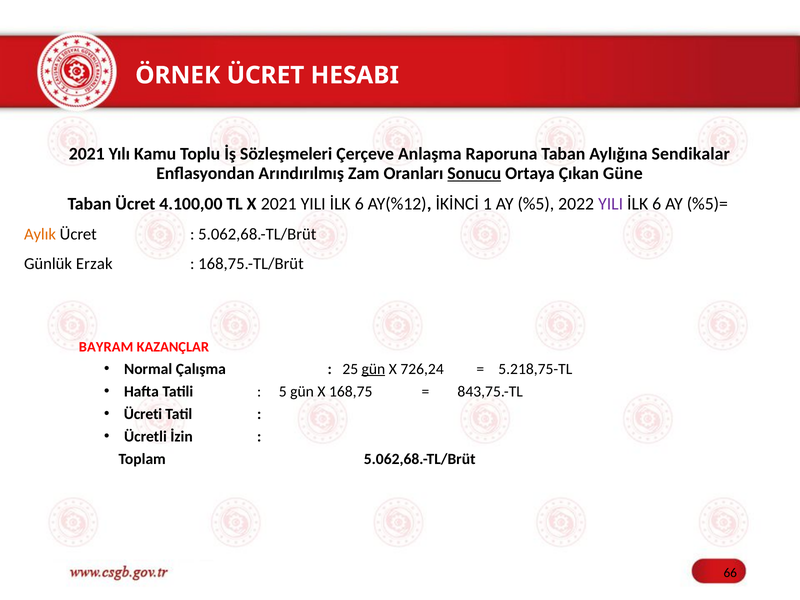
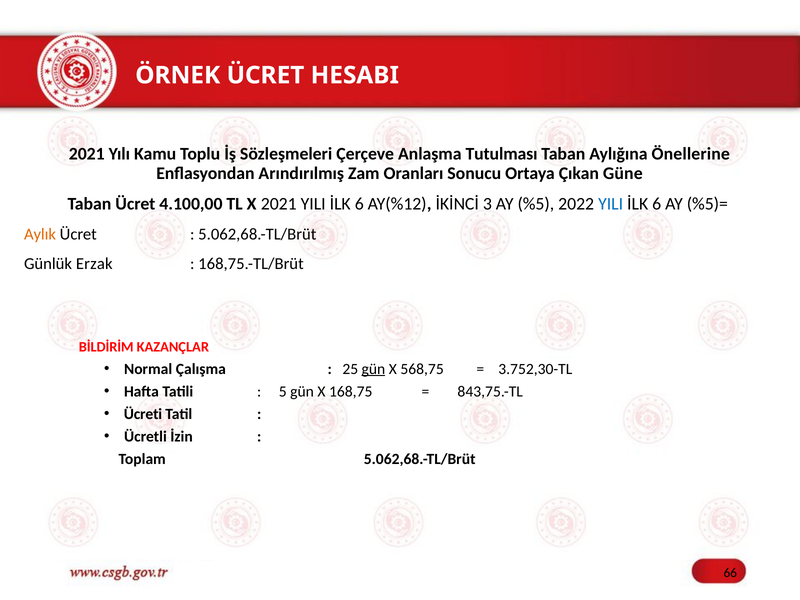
Raporuna: Raporuna -> Tutulması
Sendikalar: Sendikalar -> Önellerine
Sonucu underline: present -> none
1: 1 -> 3
YILI at (611, 204) colour: purple -> blue
BAYRAM: BAYRAM -> BİLDİRİM
726,24: 726,24 -> 568,75
5.218,75-TL: 5.218,75-TL -> 3.752,30-TL
